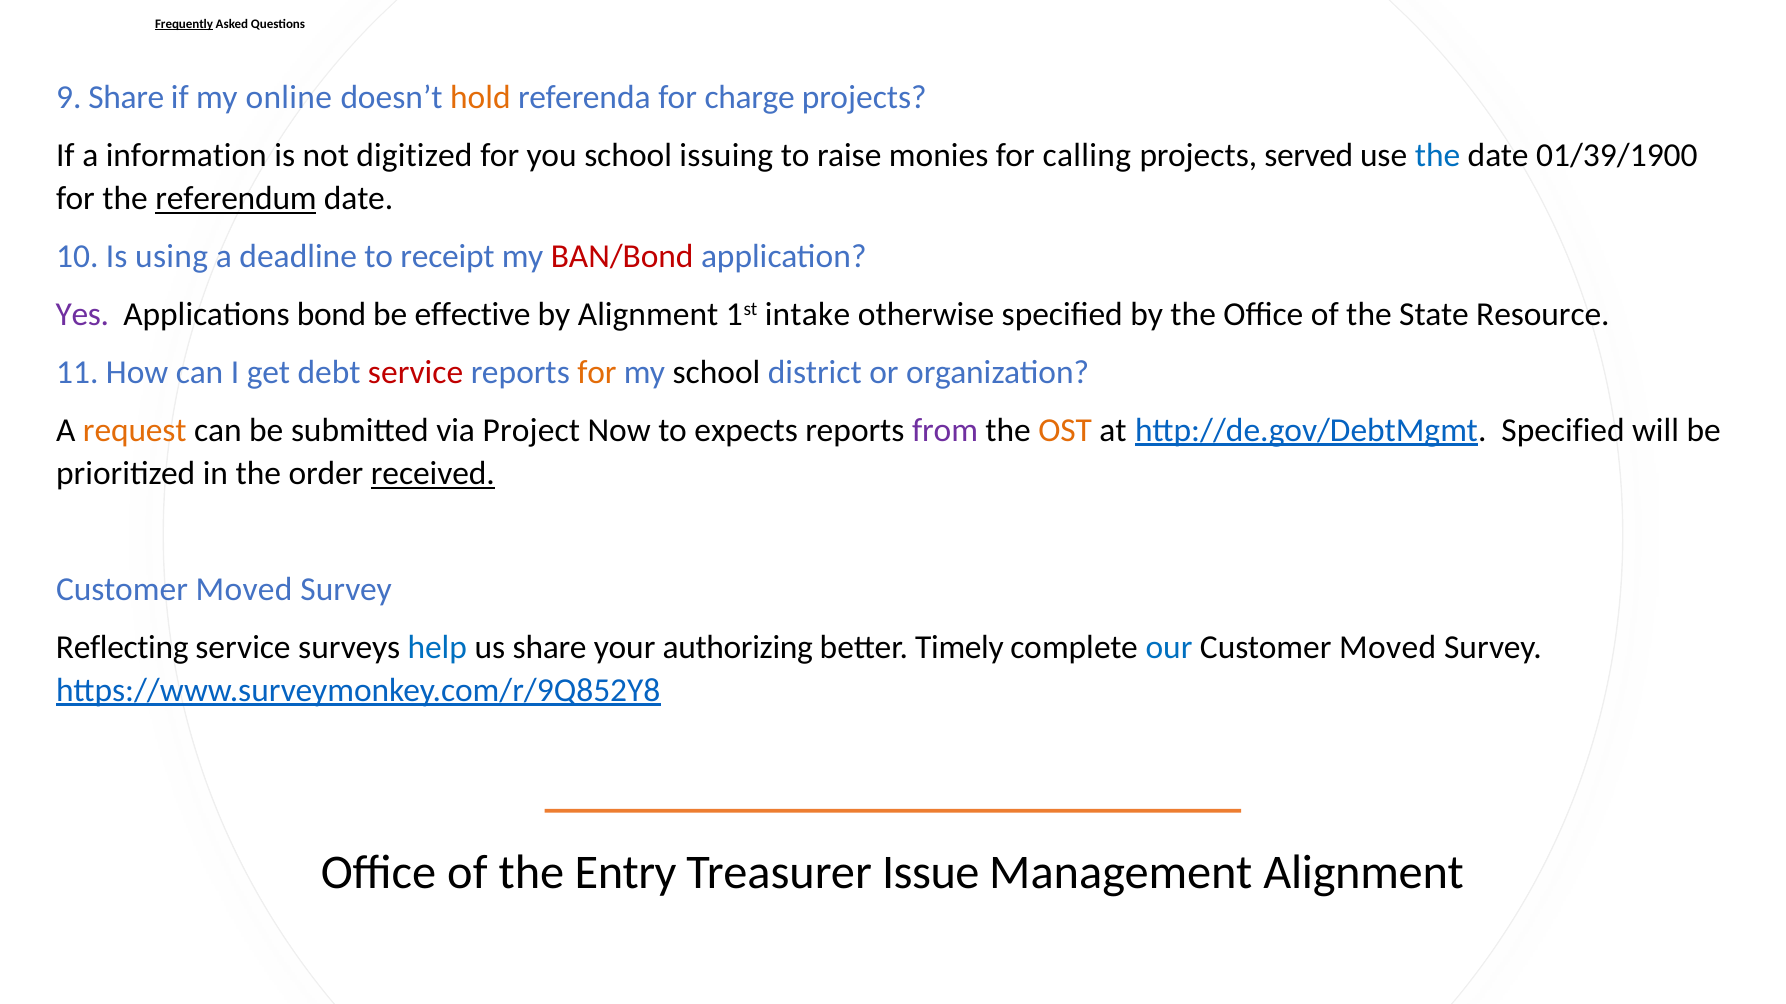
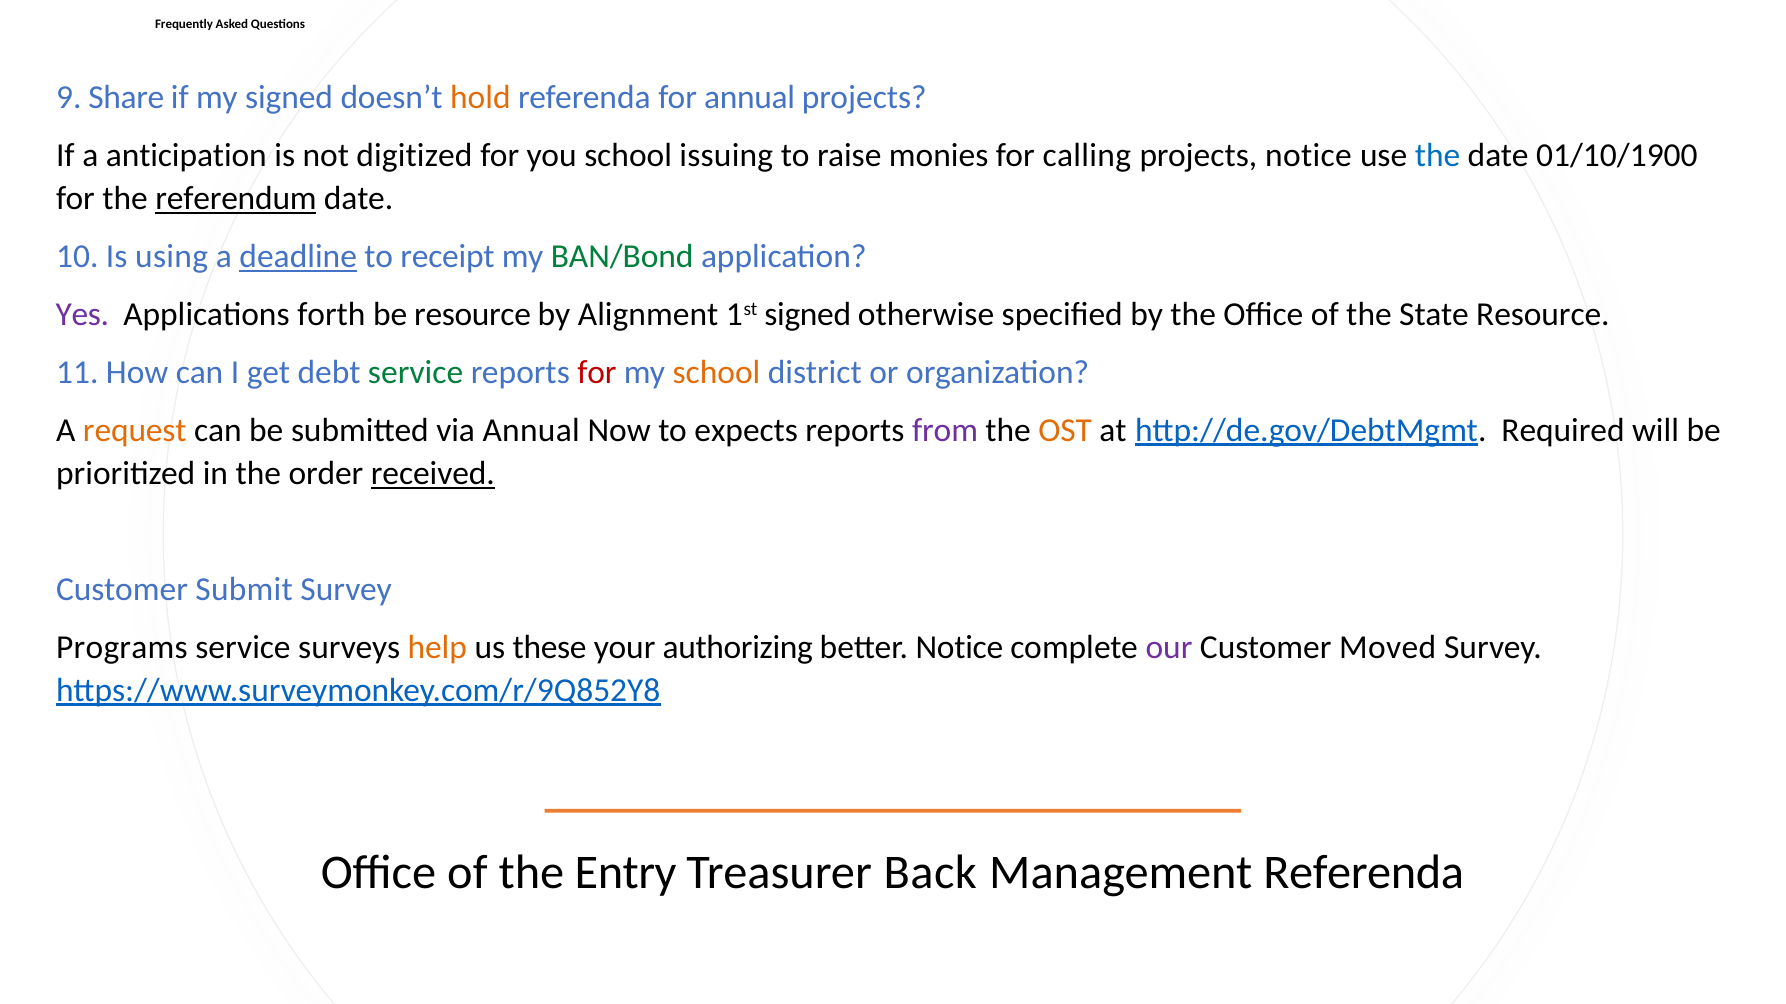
Frequently underline: present -> none
my online: online -> signed
for charge: charge -> annual
information: information -> anticipation
projects served: served -> notice
01/39/1900: 01/39/1900 -> 01/10/1900
deadline underline: none -> present
BAN/Bond colour: red -> green
bond: bond -> forth
be effective: effective -> resource
1st intake: intake -> signed
service at (416, 372) colour: red -> green
for at (597, 372) colour: orange -> red
school at (716, 372) colour: black -> orange
via Project: Project -> Annual
http://de.gov/DebtMgmt Specified: Specified -> Required
Moved at (244, 590): Moved -> Submit
Reflecting: Reflecting -> Programs
help colour: blue -> orange
us share: share -> these
better Timely: Timely -> Notice
our colour: blue -> purple
Issue: Issue -> Back
Management Alignment: Alignment -> Referenda
